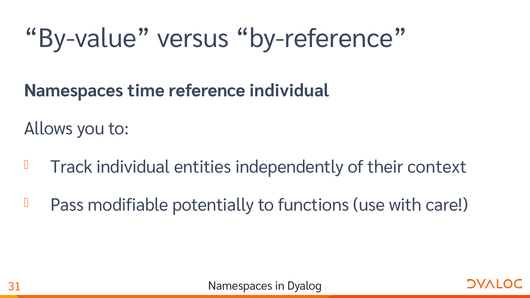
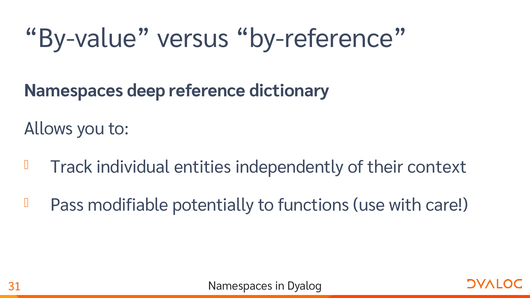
time: time -> deep
reference individual: individual -> dictionary
